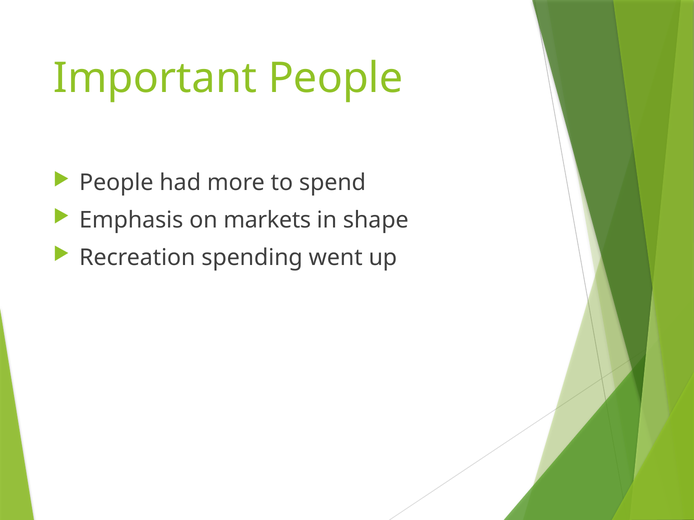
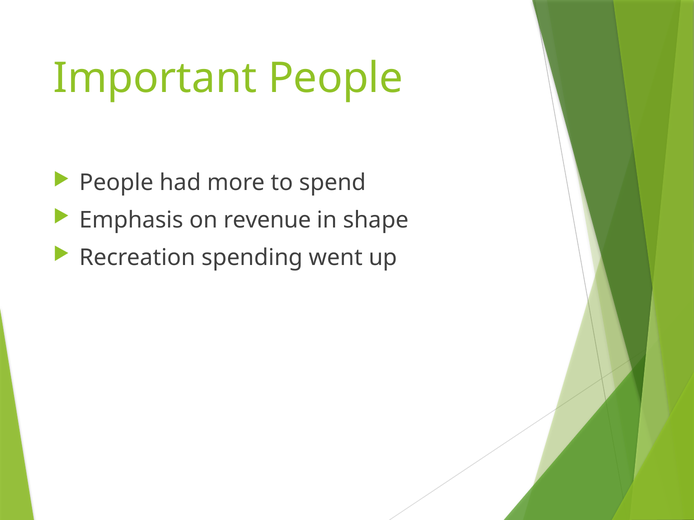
markets: markets -> revenue
